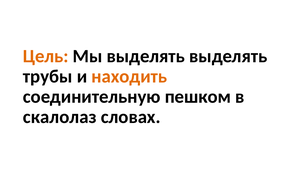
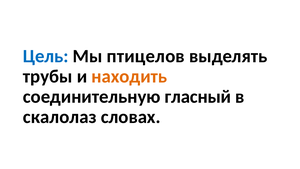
Цель colour: orange -> blue
Мы выделять: выделять -> птицелов
пешком: пешком -> гласный
